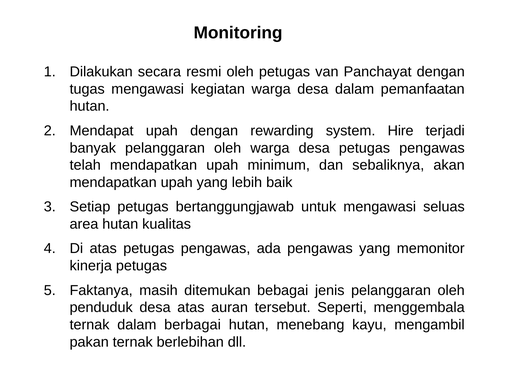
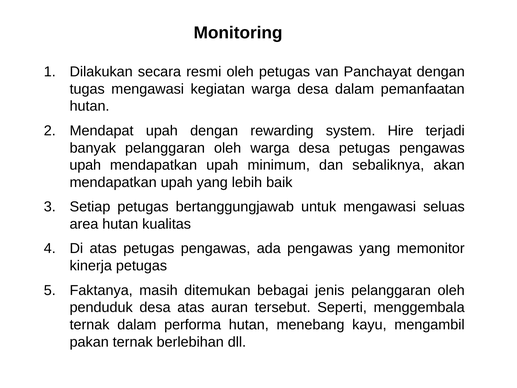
telah at (85, 165): telah -> upah
berbagai: berbagai -> performa
